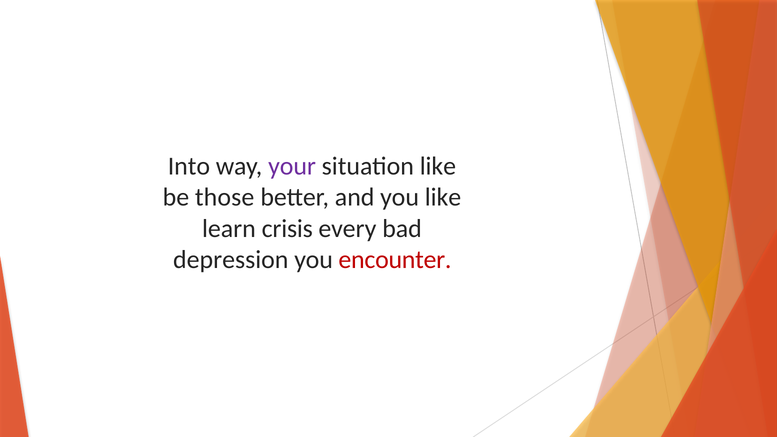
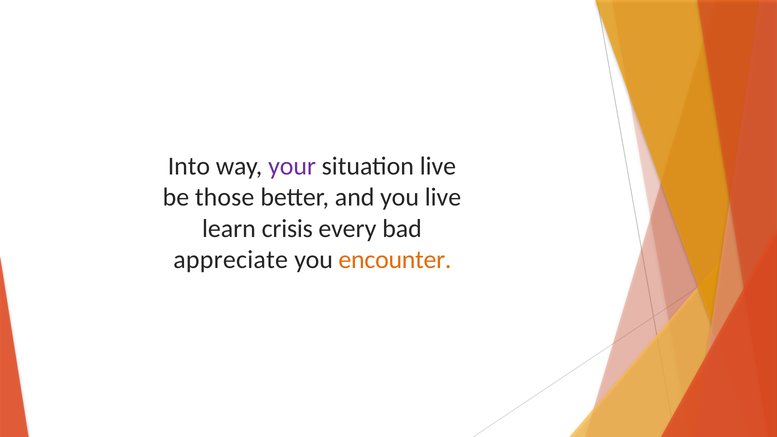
situation like: like -> live
you like: like -> live
depression: depression -> appreciate
encounter colour: red -> orange
